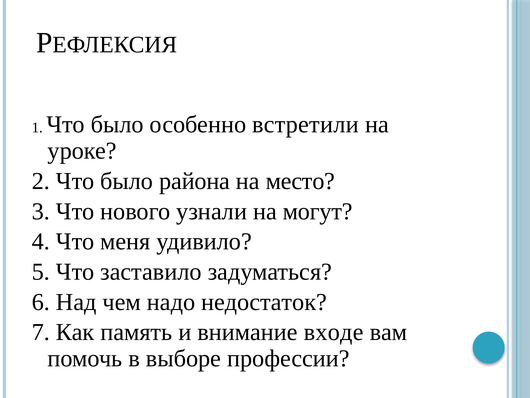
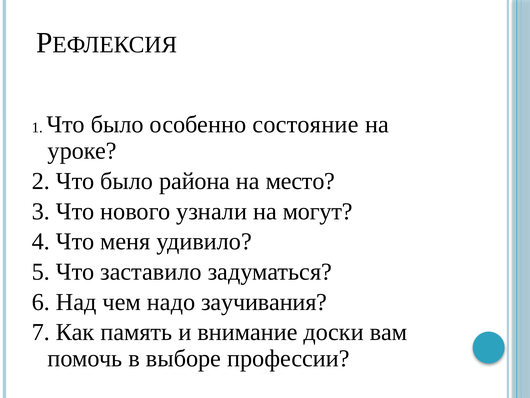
встретили: встретили -> состояние
недостаток: недостаток -> заучивания
входе: входе -> доски
